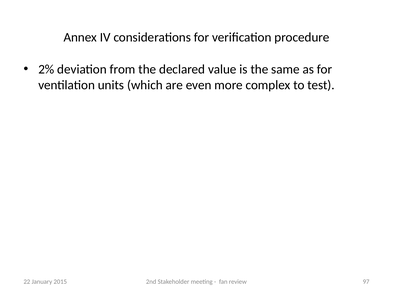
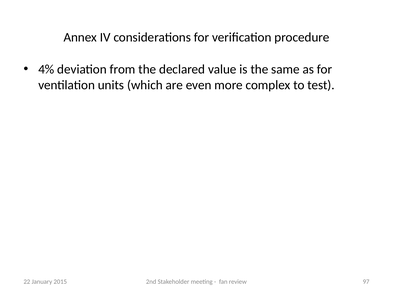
2%: 2% -> 4%
